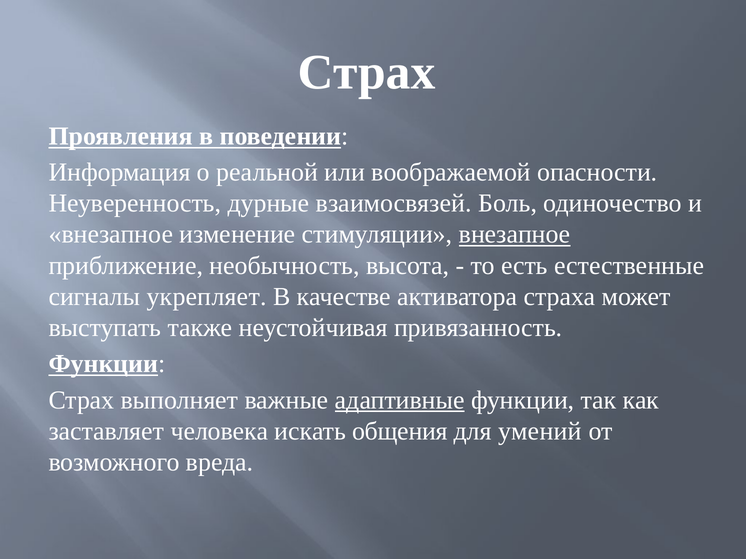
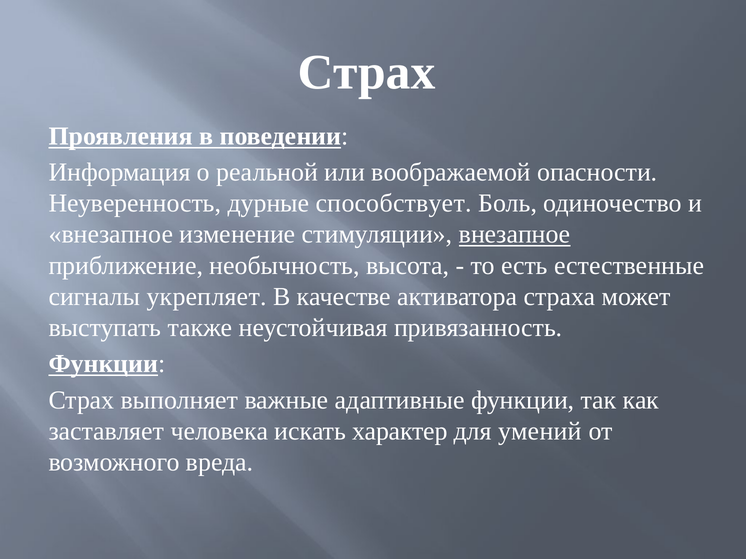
взаимосвязей: взаимосвязей -> способствует
адаптивные underline: present -> none
общения: общения -> характер
